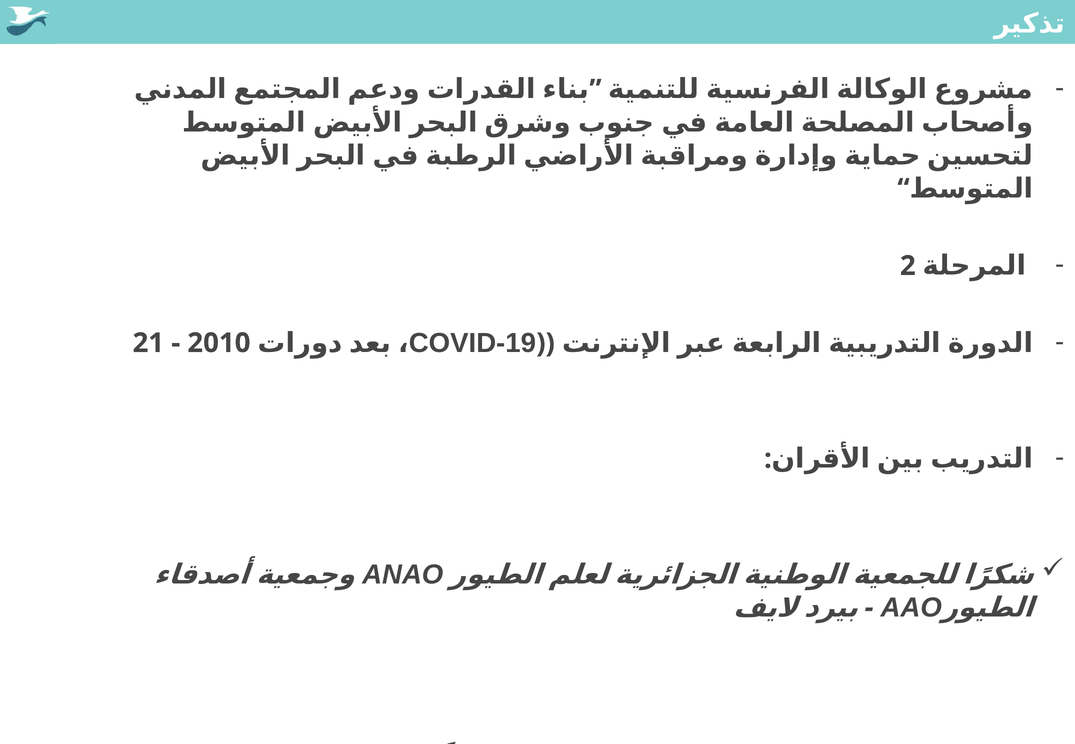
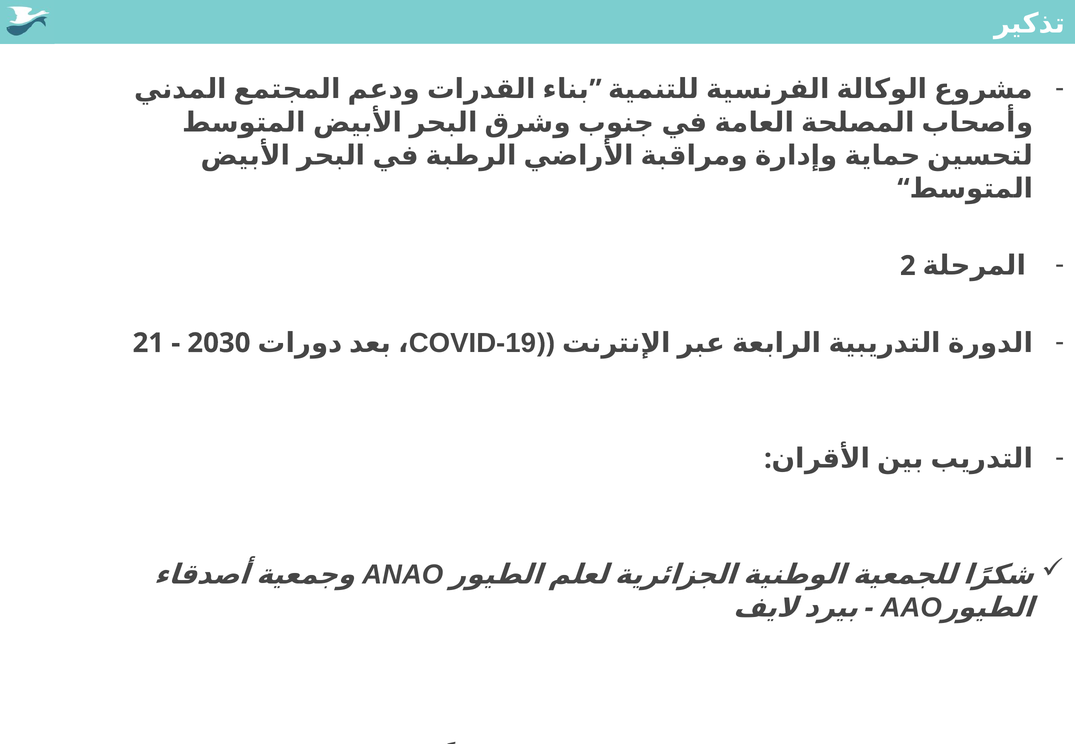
2010: 2010 -> 2030
